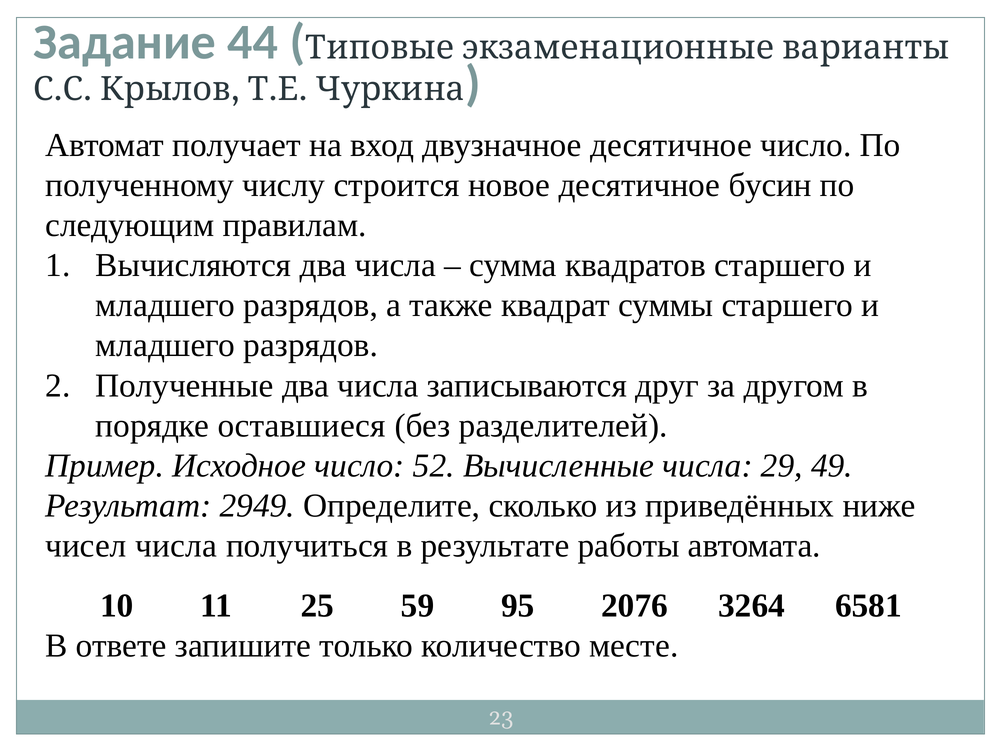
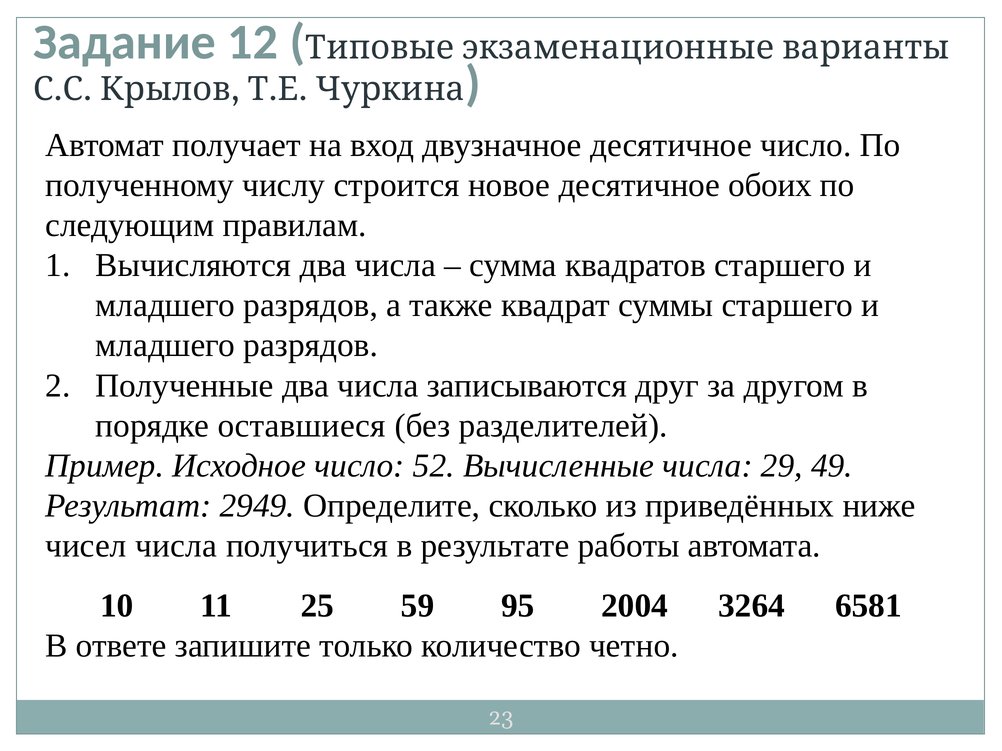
44: 44 -> 12
бусин: бусин -> обоих
2076: 2076 -> 2004
месте: месте -> четно
